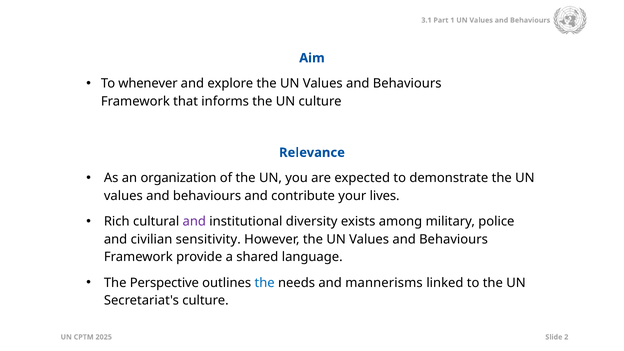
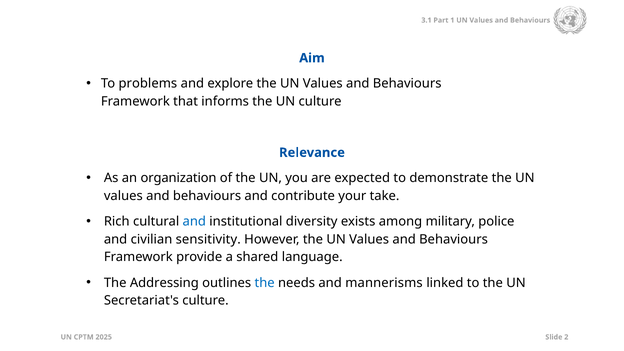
whenever: whenever -> problems
lives: lives -> take
and at (194, 222) colour: purple -> blue
Perspective: Perspective -> Addressing
